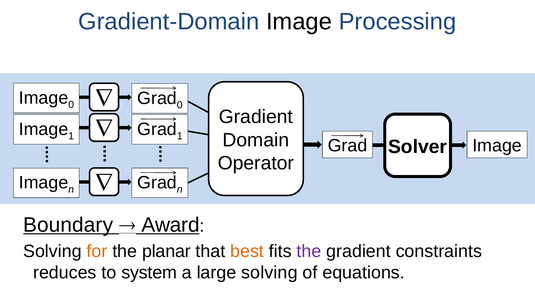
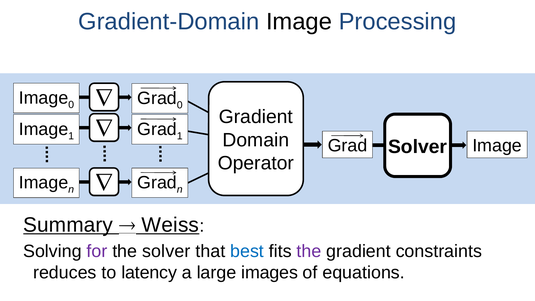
Boundary: Boundary -> Summary
Award: Award -> Weiss
for colour: orange -> purple
the planar: planar -> solver
best colour: orange -> blue
system: system -> latency
large solving: solving -> images
